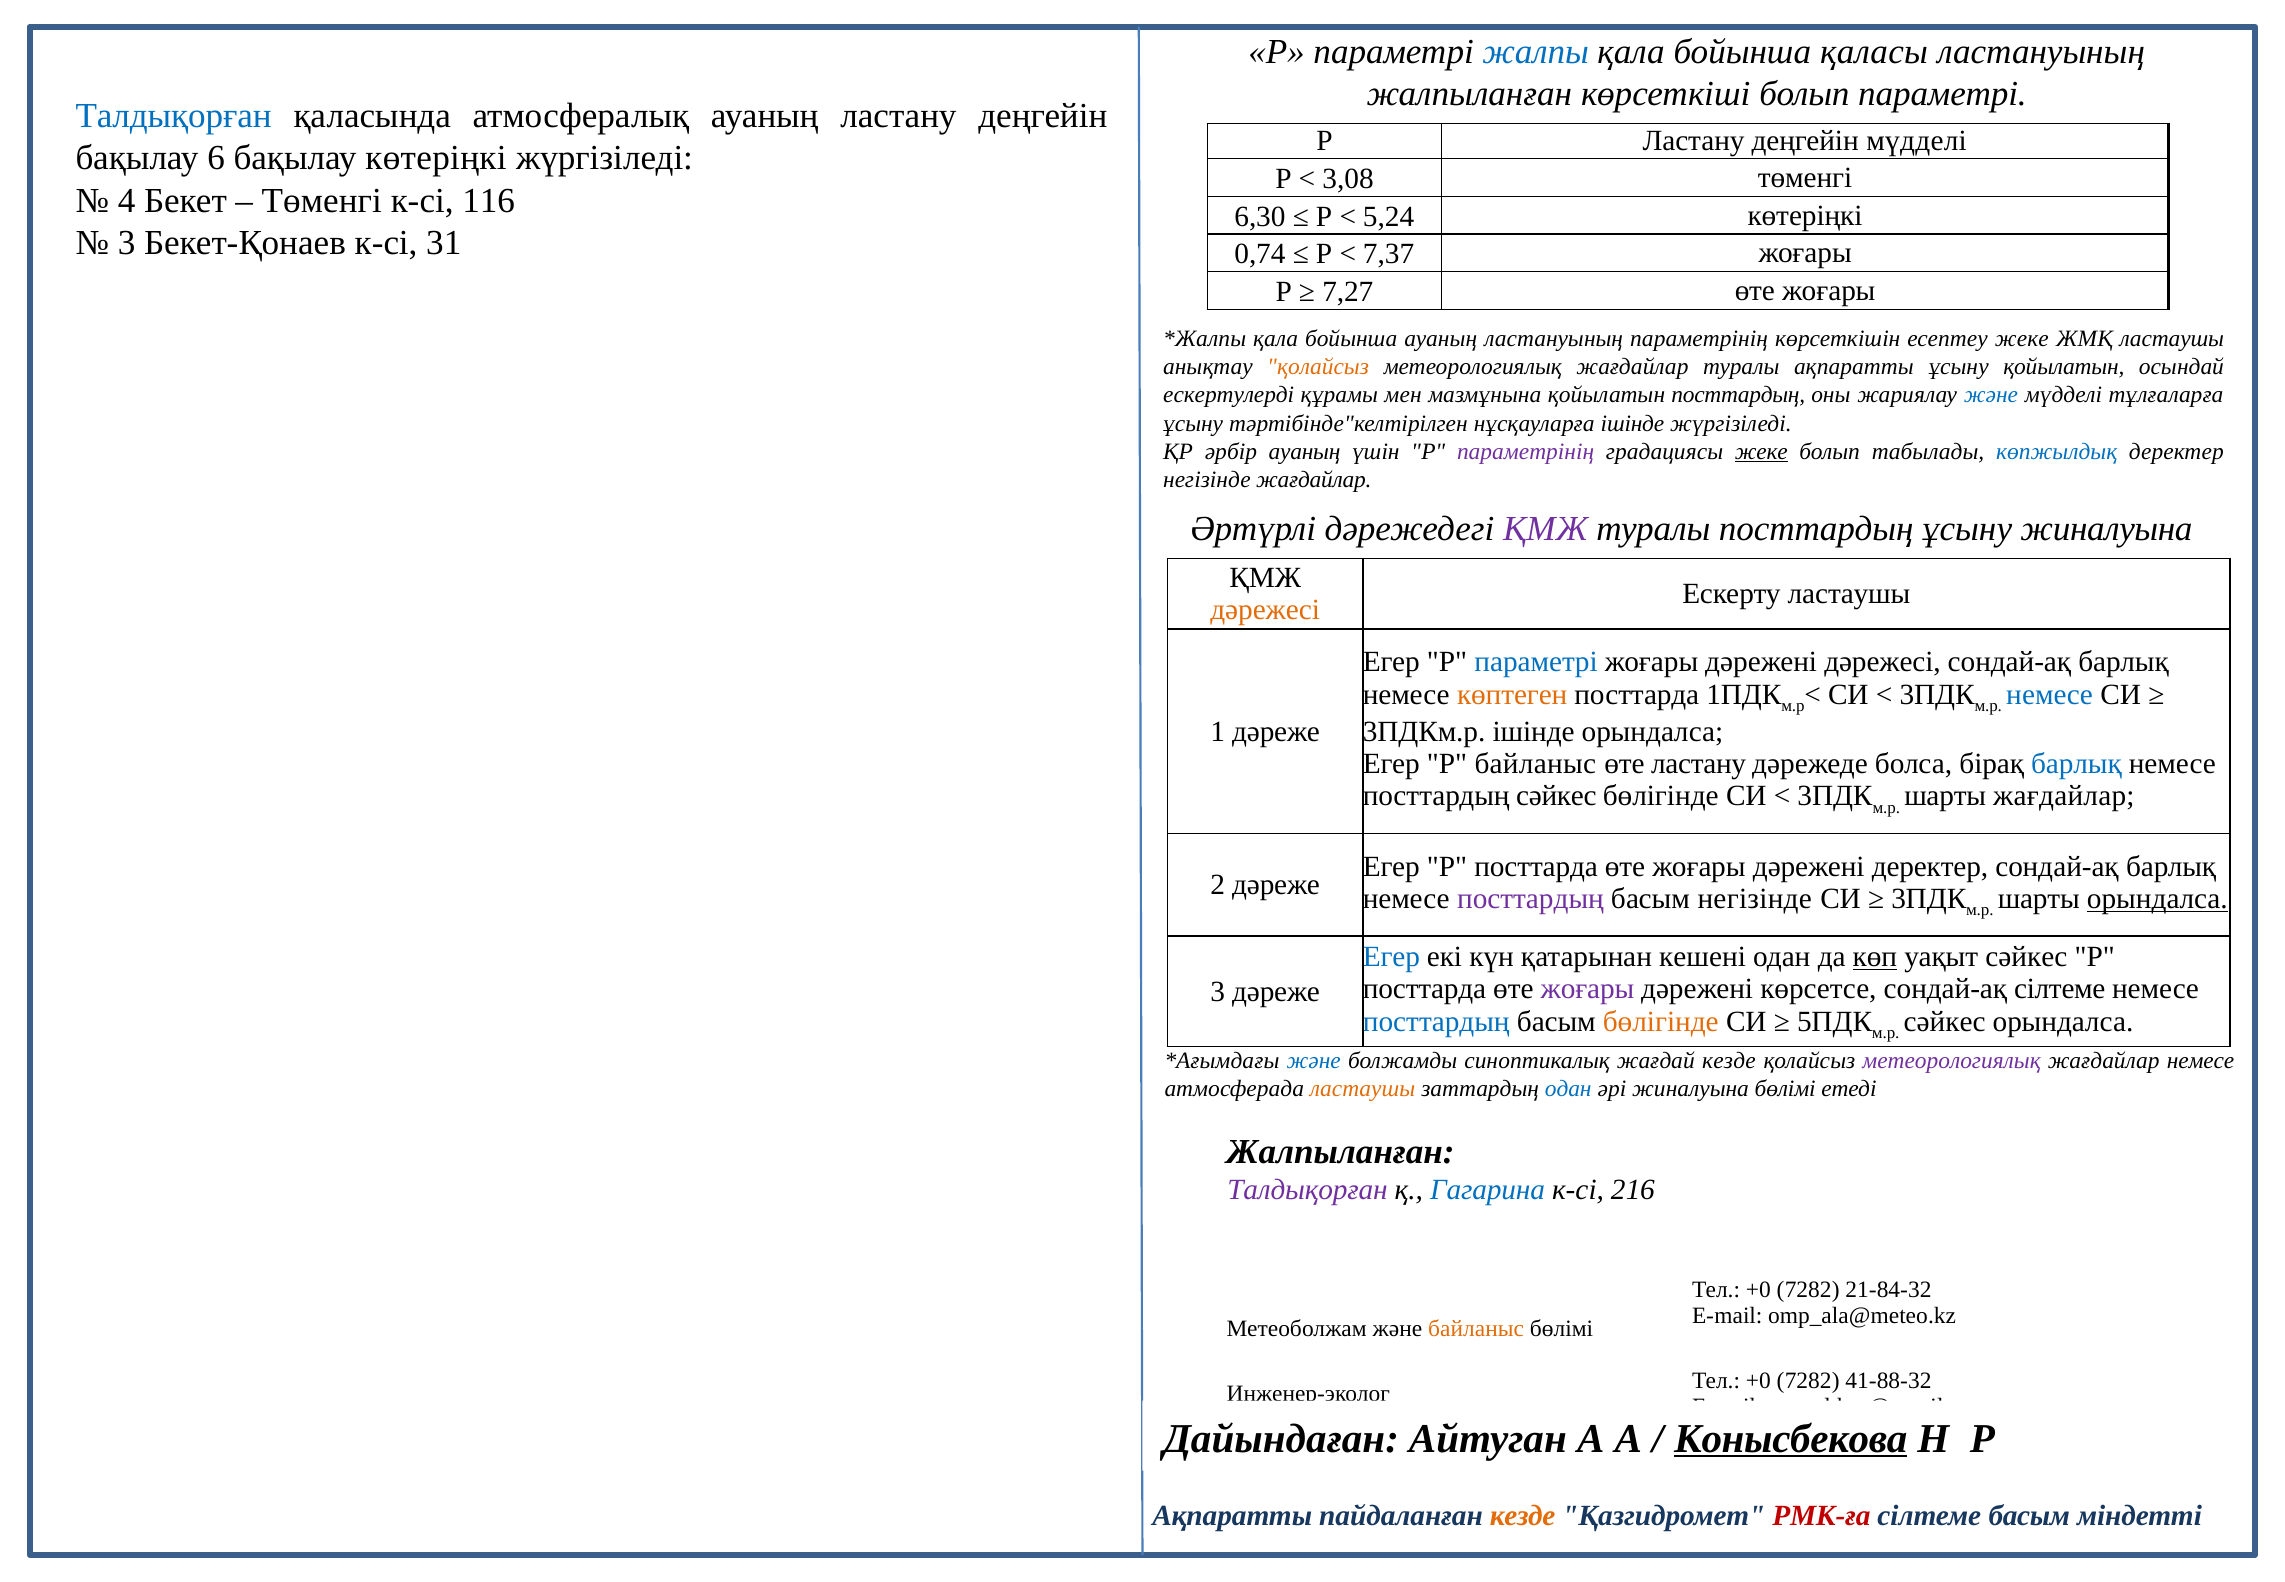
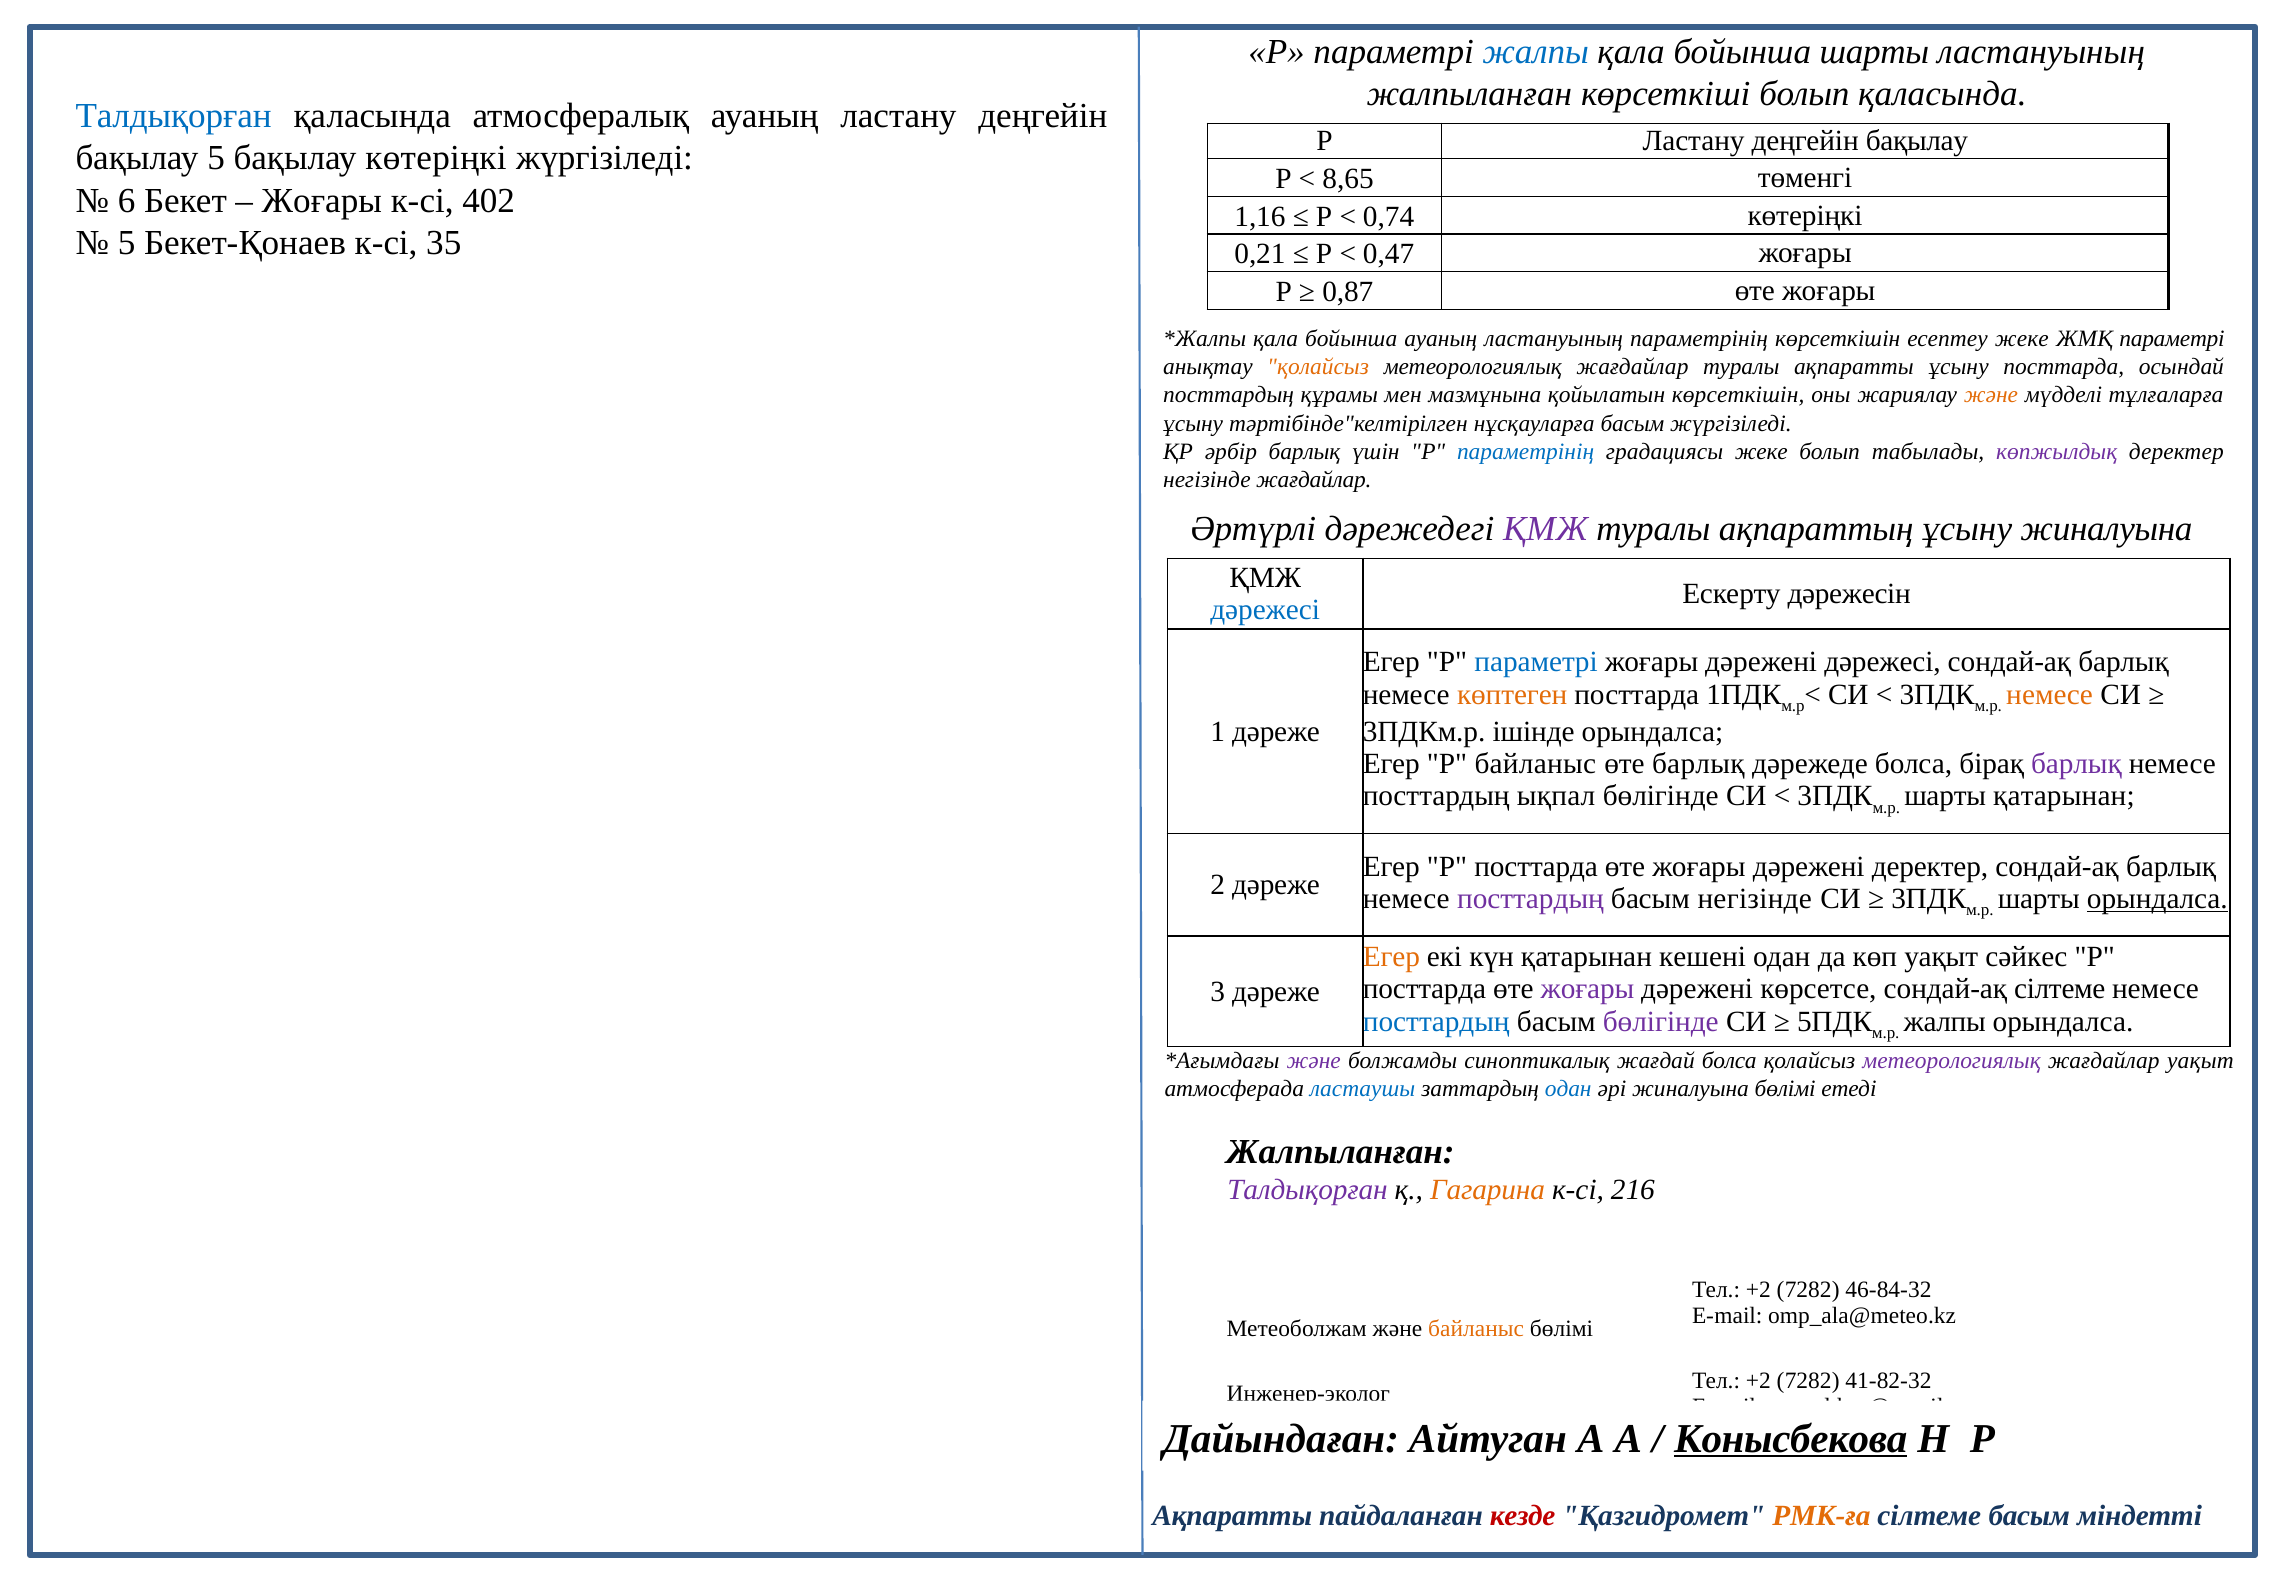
бойынша қаласы: қаласы -> шарты
болып параметрі: параметрі -> қаласында
Р Ластану деңгейін мүдделі: мүдделі -> бақылау
бақылау 6: 6 -> 5
3,08: 3,08 -> 8,65
4: 4 -> 6
Төменгі at (322, 201): Төменгі -> Жоғары
116: 116 -> 402
6,30: 6,30 -> 1,16
5,24: 5,24 -> 0,74
3 at (127, 243): 3 -> 5
31: 31 -> 35
0,74: 0,74 -> 0,21
7,37: 7,37 -> 0,47
7,27: 7,27 -> 0,87
ЖМҚ ластаушы: ластаушы -> параметрі
ұсыну қойылатын: қойылатын -> посттарда
ескертулерді at (1229, 395): ескертулерді -> посттардың
қойылатын посттардың: посттардың -> көрсеткішін
және at (1991, 395) colour: blue -> orange
нұсқауларға ішінде: ішінде -> басым
әрбір ауаның: ауаның -> барлық
параметрінің at (1526, 451) colour: purple -> blue
жеке at (1761, 451) underline: present -> none
көпжылдық colour: blue -> purple
туралы посттардың: посттардың -> ақпараттың
Ескерту ластаушы: ластаушы -> дәрежесін
дәрежесі at (1265, 610) colour: orange -> blue
немесе at (2050, 694) colour: blue -> orange
өте ластану: ластану -> барлық
барлық at (2076, 764) colour: blue -> purple
посттардың сәйкес: сәйкес -> ықпал
шарты жағдайлар: жағдайлар -> қатарынан
Егер at (1391, 957) colour: blue -> orange
көп underline: present -> none
бөлігінде at (1661, 1021) colour: orange -> purple
сәйкес at (1945, 1021): сәйкес -> жалпы
және at (1314, 1060) colour: blue -> purple
жағдай кезде: кезде -> болса
жағдайлар немесе: немесе -> уақыт
ластаушы at (1363, 1088) colour: orange -> blue
Гагарина colour: blue -> orange
+0 at (1758, 1290): +0 -> +2
21-84-32: 21-84-32 -> 46-84-32
+0 at (1758, 1381): +0 -> +2
41-88-32: 41-88-32 -> 41-82-32
кезде at (1523, 1516) colour: orange -> red
РМК-ға colour: red -> orange
